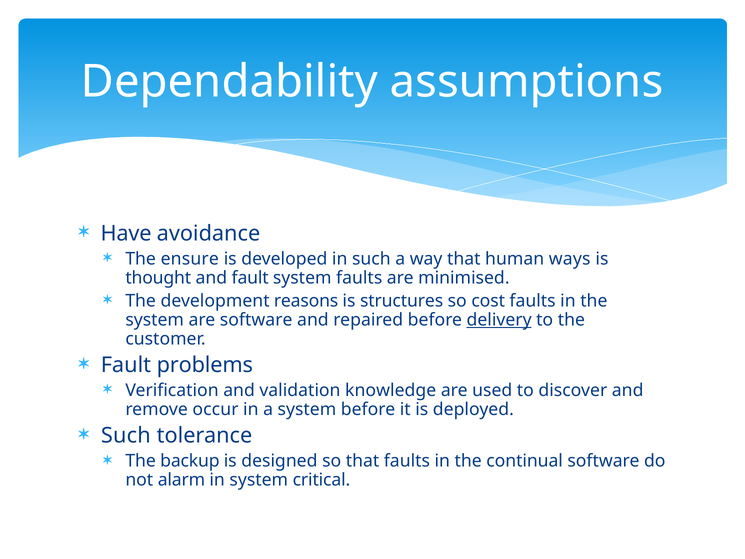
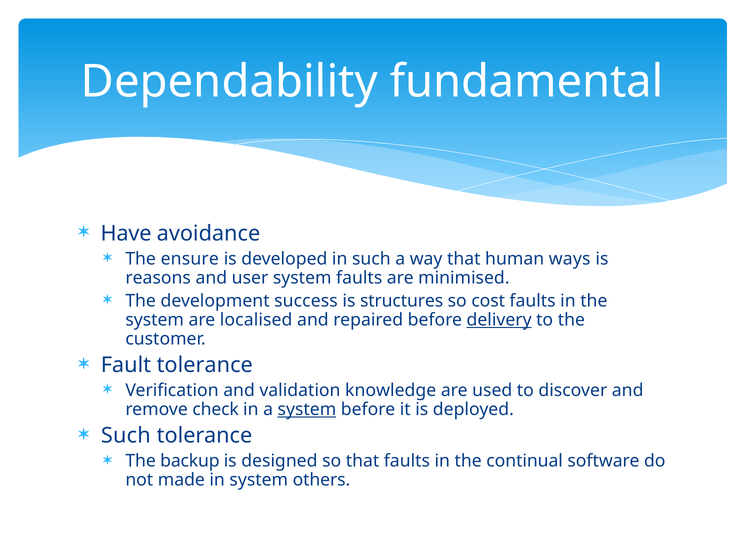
assumptions: assumptions -> fundamental
thought: thought -> reasons
and fault: fault -> user
reasons: reasons -> success
are software: software -> localised
Fault problems: problems -> tolerance
occur: occur -> check
system at (307, 409) underline: none -> present
alarm: alarm -> made
critical: critical -> others
